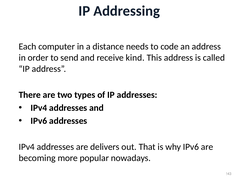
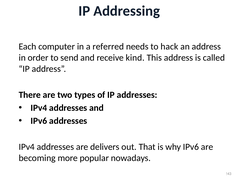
distance: distance -> referred
code: code -> hack
